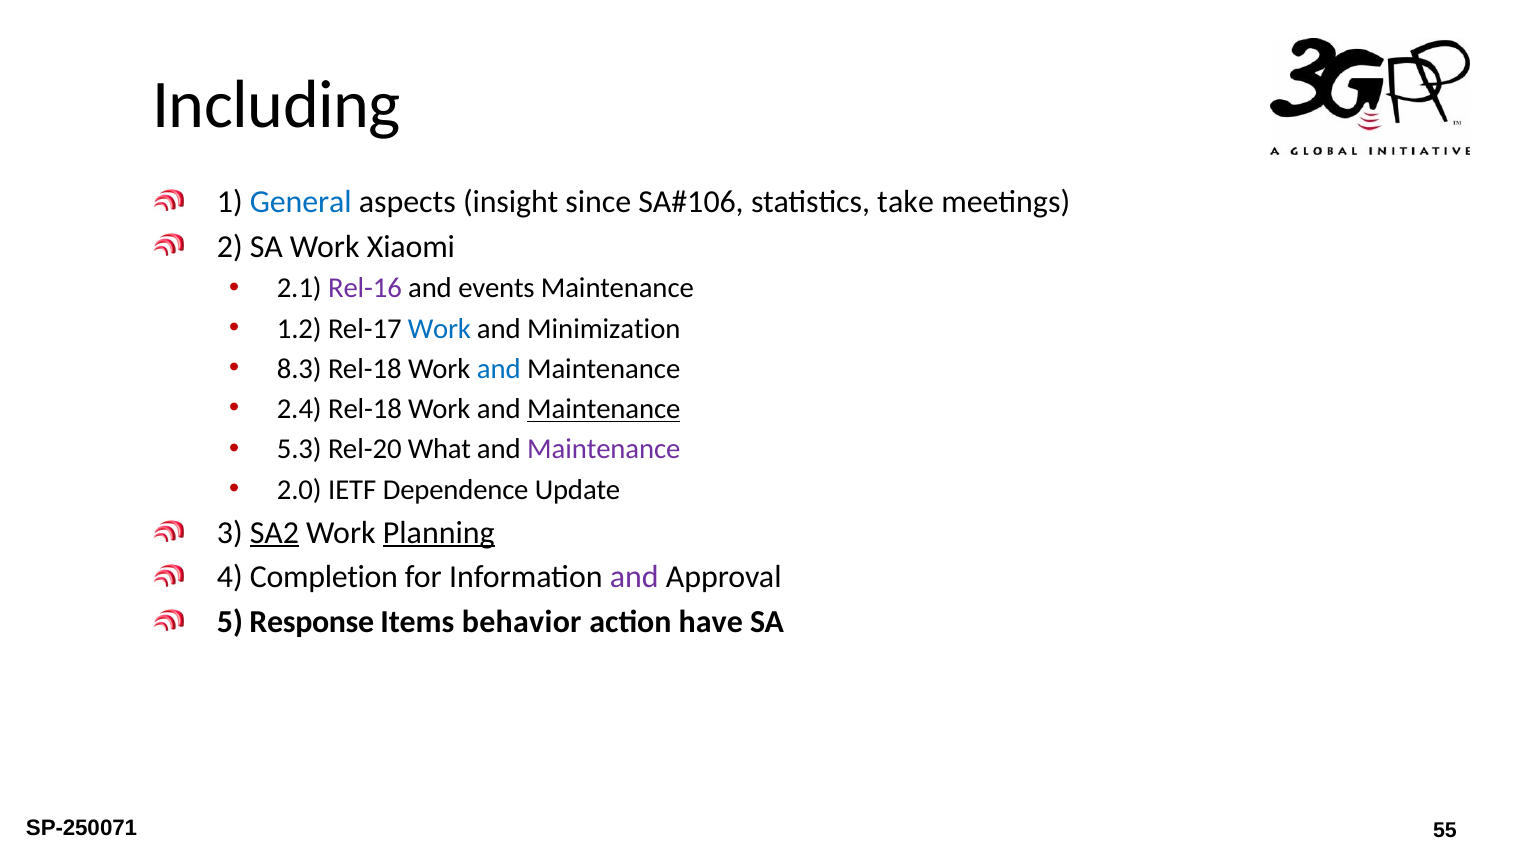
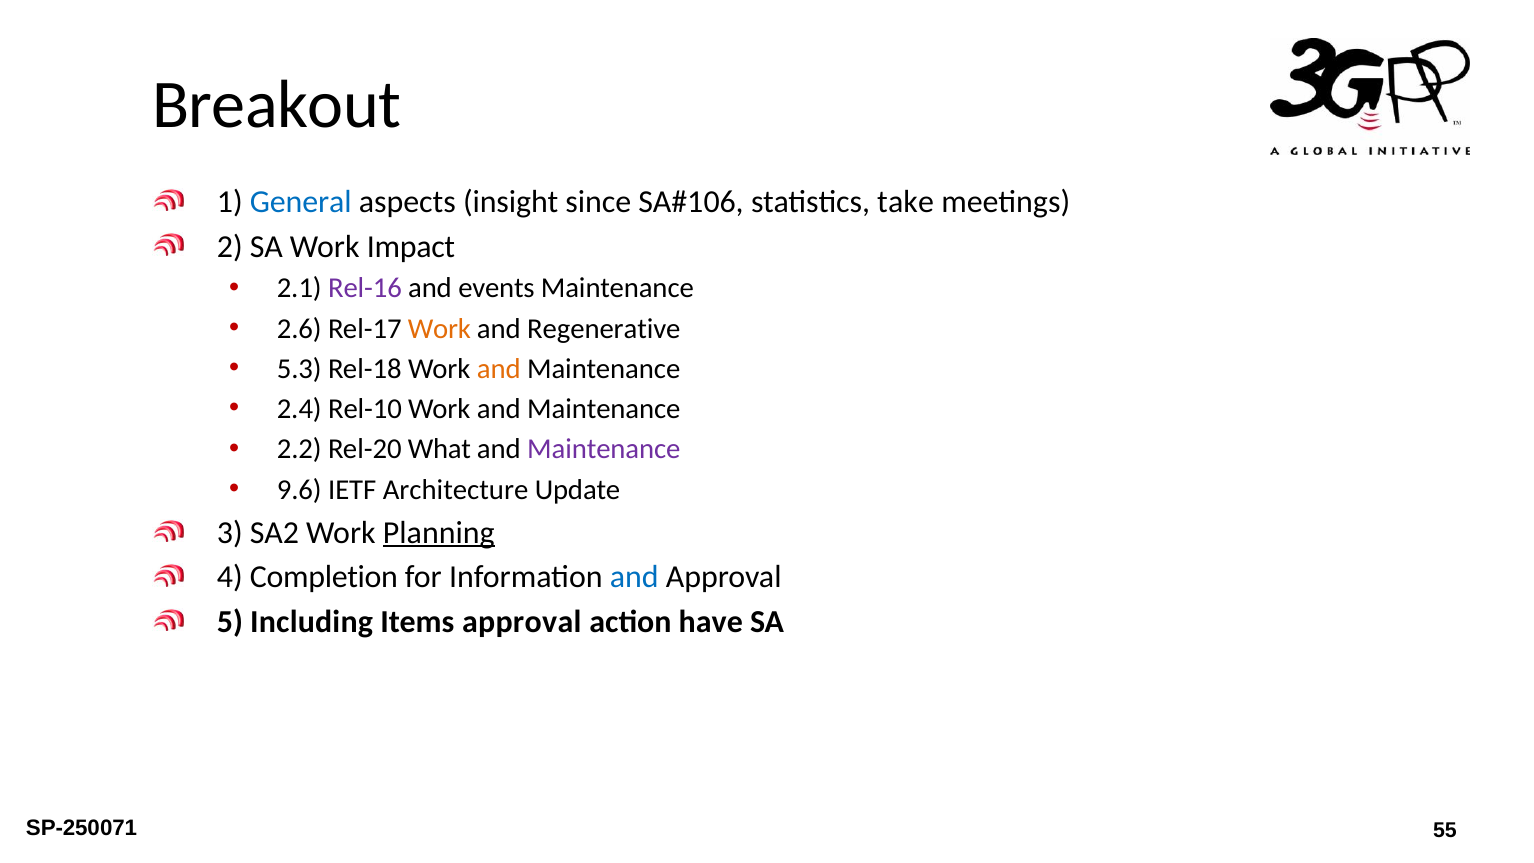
Including: Including -> Breakout
Xiaomi: Xiaomi -> Impact
1.2: 1.2 -> 2.6
Work at (439, 329) colour: blue -> orange
Minimization: Minimization -> Regenerative
8.3: 8.3 -> 5.3
and at (499, 369) colour: blue -> orange
2.4 Rel-18: Rel-18 -> Rel-10
Maintenance at (604, 409) underline: present -> none
5.3: 5.3 -> 2.2
2.0: 2.0 -> 9.6
Dependence: Dependence -> Architecture
SA2 underline: present -> none
and at (634, 577) colour: purple -> blue
Response: Response -> Including
Items behavior: behavior -> approval
